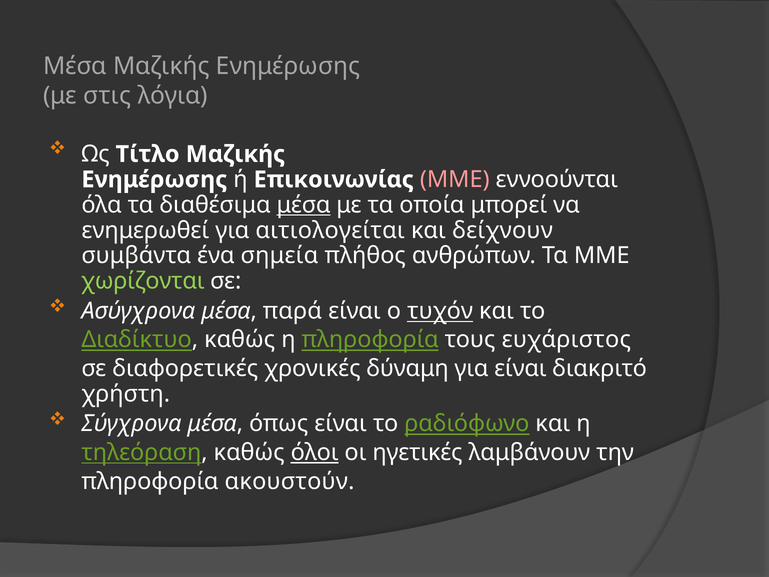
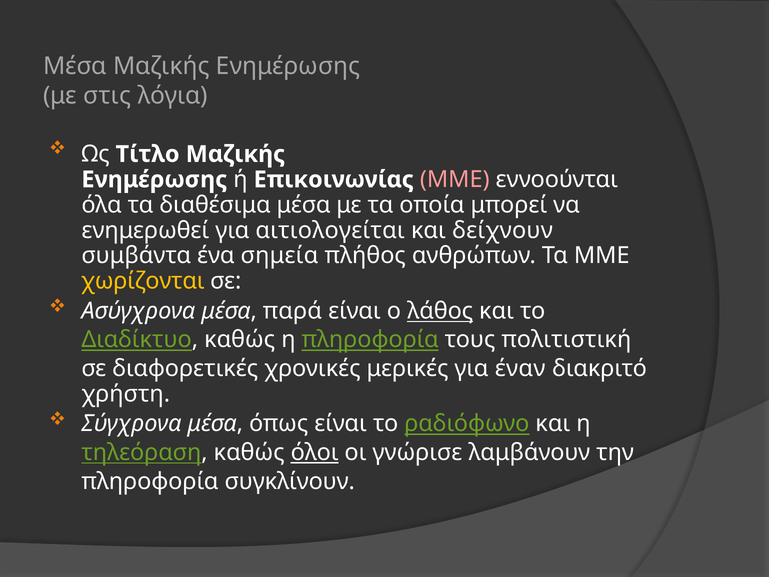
μέσα at (304, 205) underline: present -> none
χωρίζονται colour: light green -> yellow
τυχόν: τυχόν -> λάθος
ευχάριστος: ευχάριστος -> πολιτιστική
δύναμη: δύναμη -> μερικές
για είναι: είναι -> έναν
ηγετικές: ηγετικές -> γνώρισε
ακουστούν: ακουστούν -> συγκλίνουν
